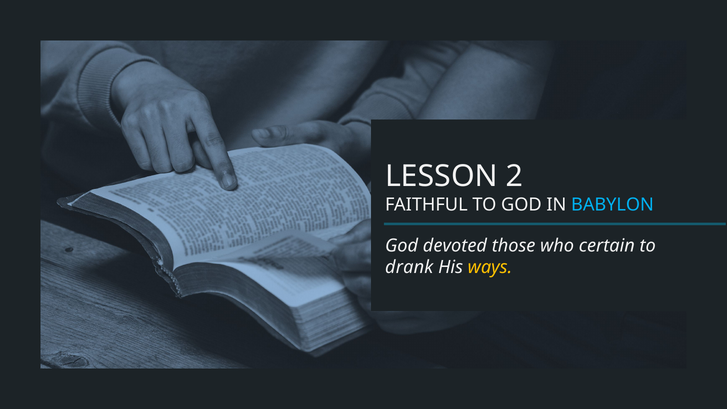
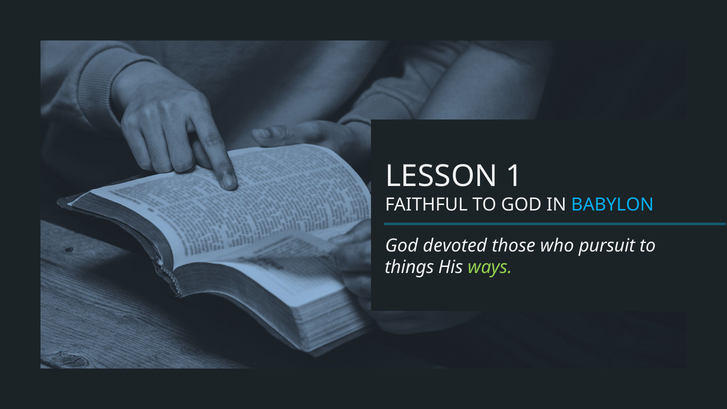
2: 2 -> 1
certain: certain -> pursuit
drank: drank -> things
ways colour: yellow -> light green
